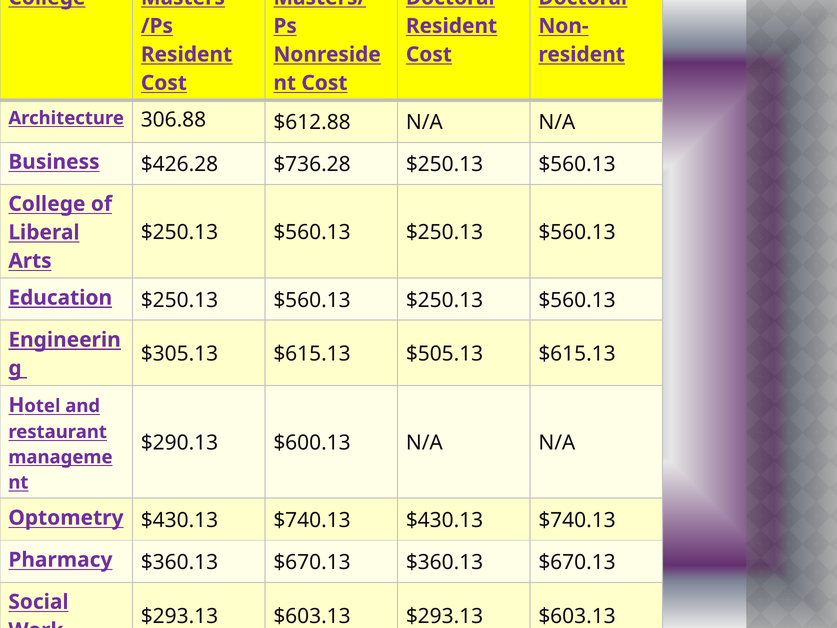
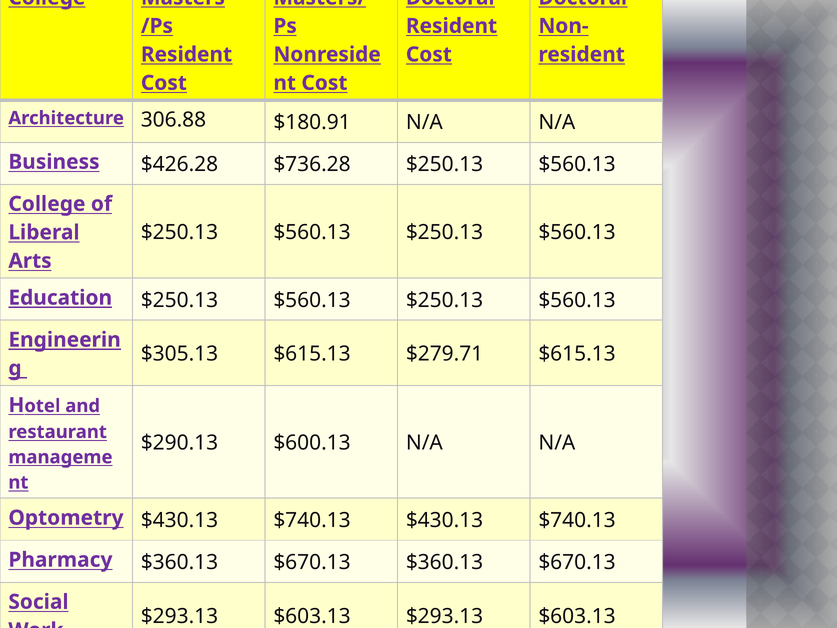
$612.88: $612.88 -> $180.91
$505.13: $505.13 -> $279.71
